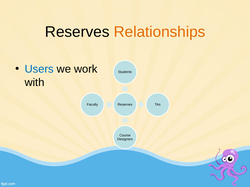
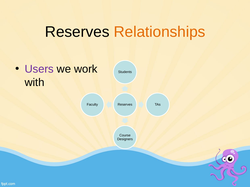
Users colour: blue -> purple
